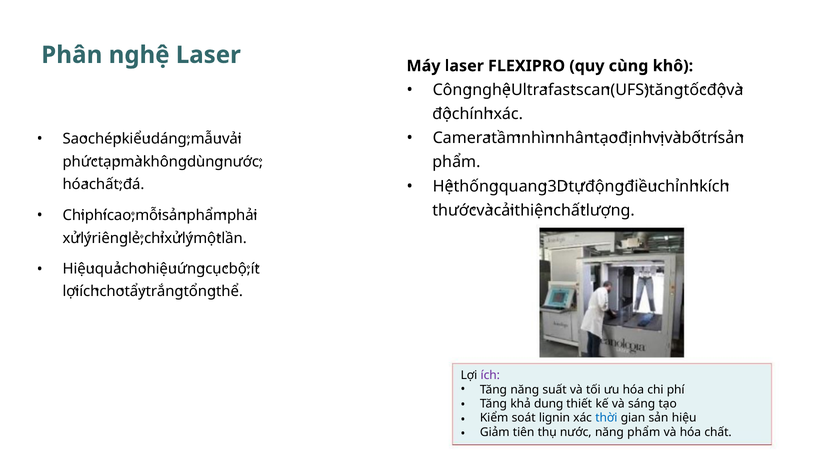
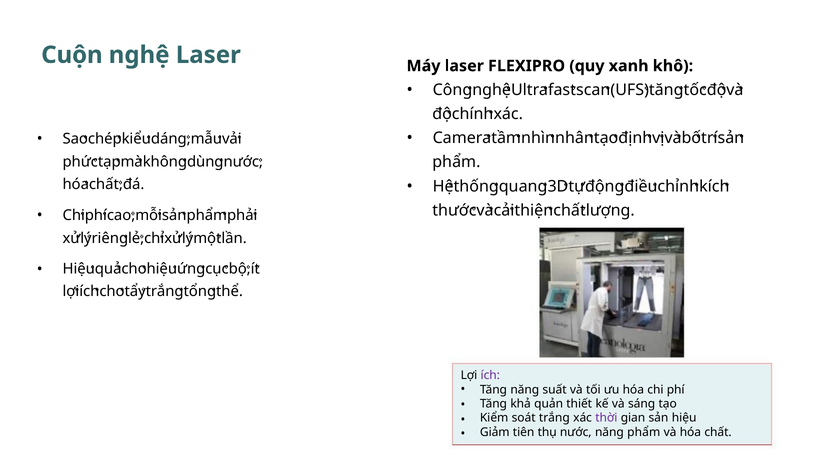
Phân: Phân -> Cuộn
cùng: cùng -> xanh
dung: dung -> quản
soát lignin: lignin -> trắng
thời colour: blue -> purple
